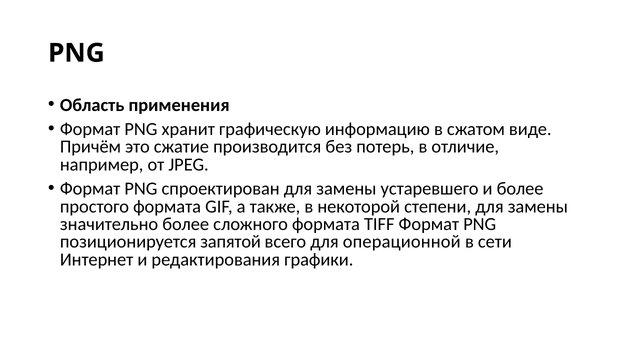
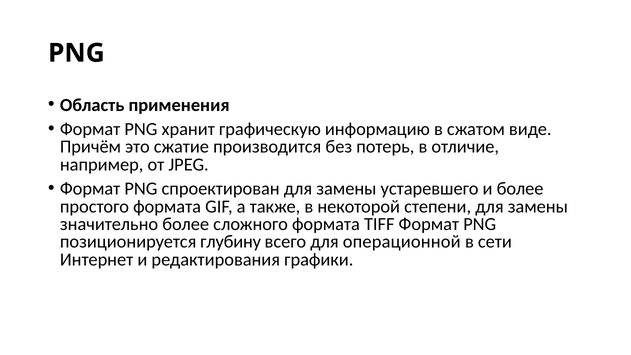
запятой: запятой -> глубину
